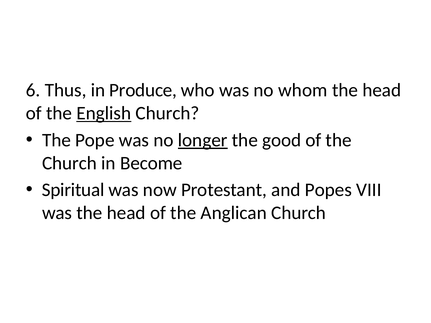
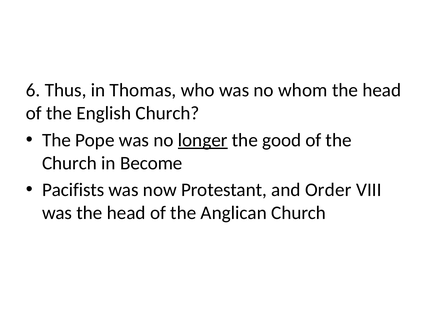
Produce: Produce -> Thomas
English underline: present -> none
Spiritual: Spiritual -> Pacifists
Popes: Popes -> Order
